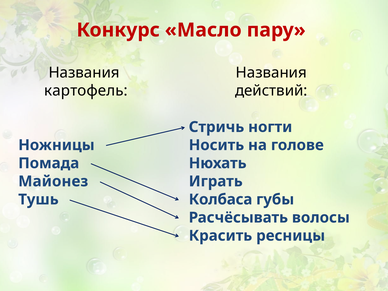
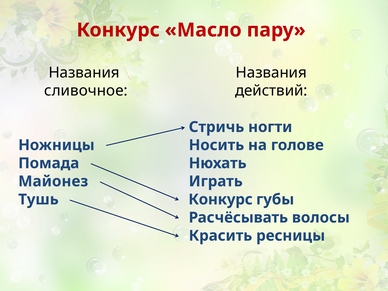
картофель: картофель -> сливочное
Колбаса at (221, 199): Колбаса -> Конкурс
